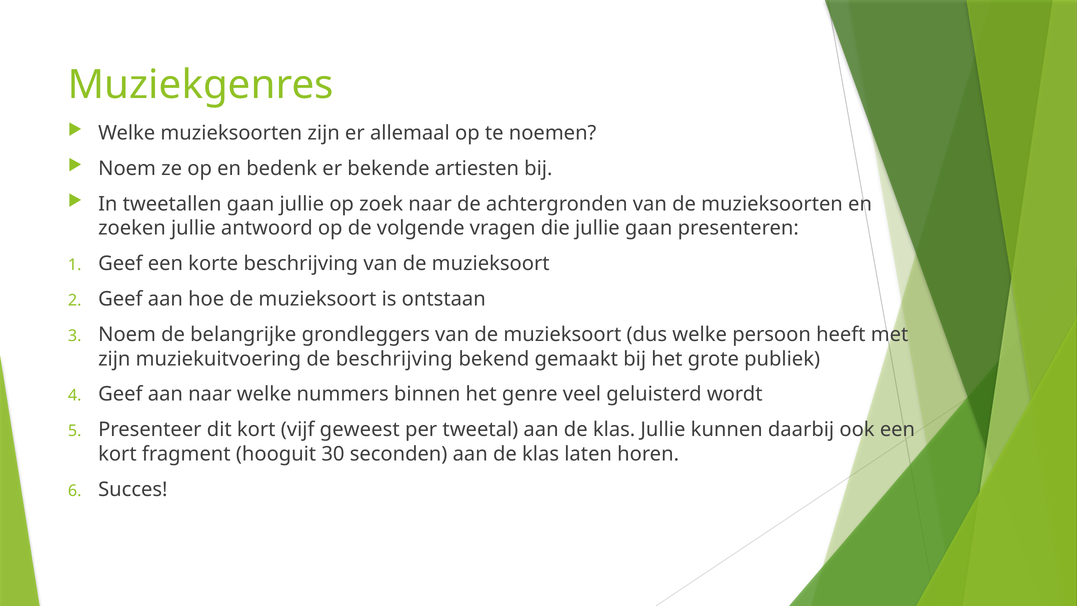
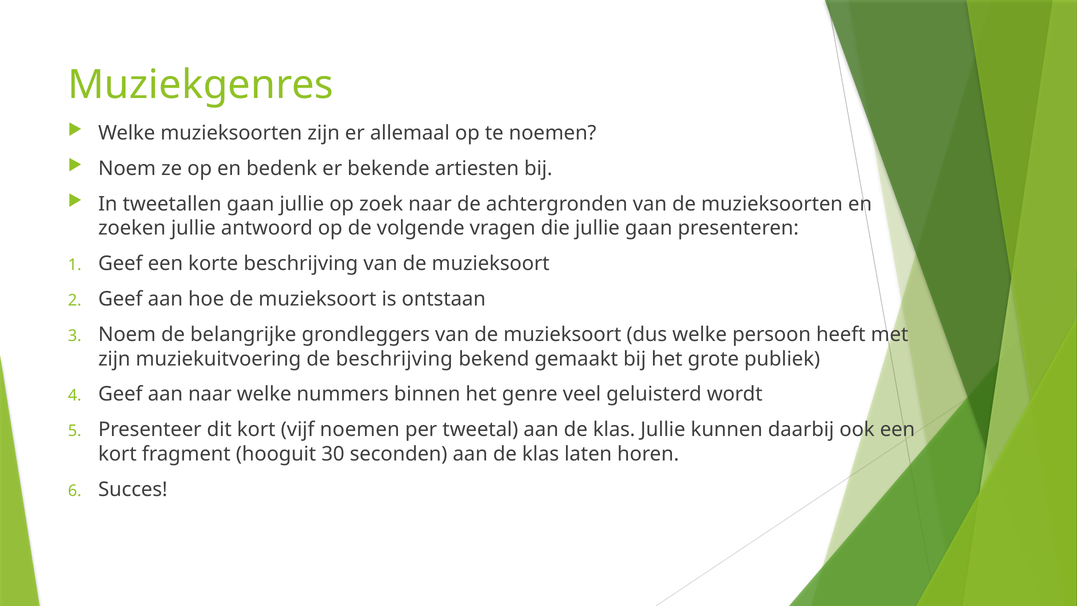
vijf geweest: geweest -> noemen
